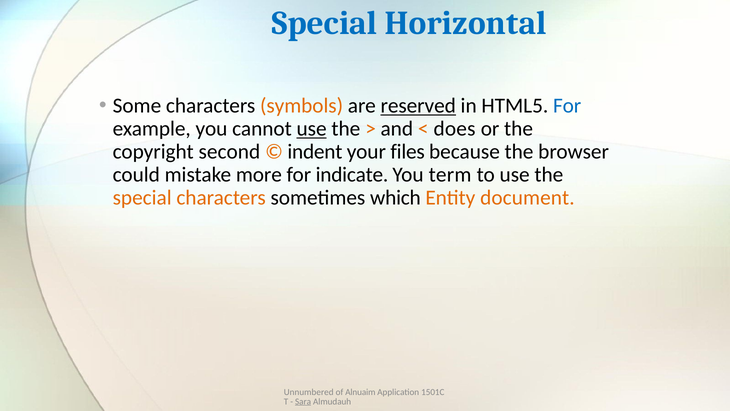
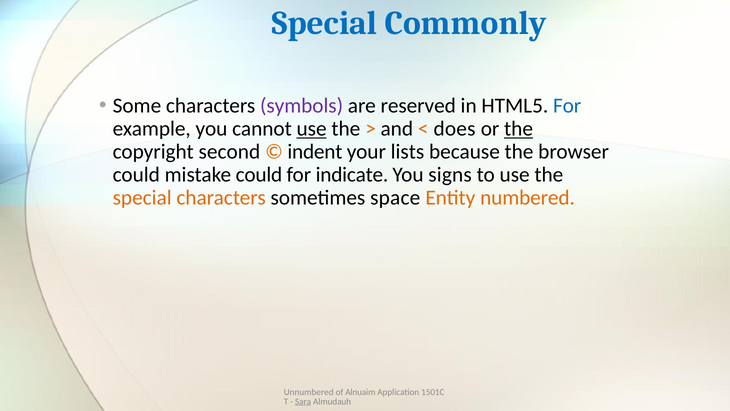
Horizontal: Horizontal -> Commonly
symbols colour: orange -> purple
reserved underline: present -> none
the at (519, 129) underline: none -> present
files: files -> lists
mistake more: more -> could
term: term -> signs
which: which -> space
document: document -> numbered
